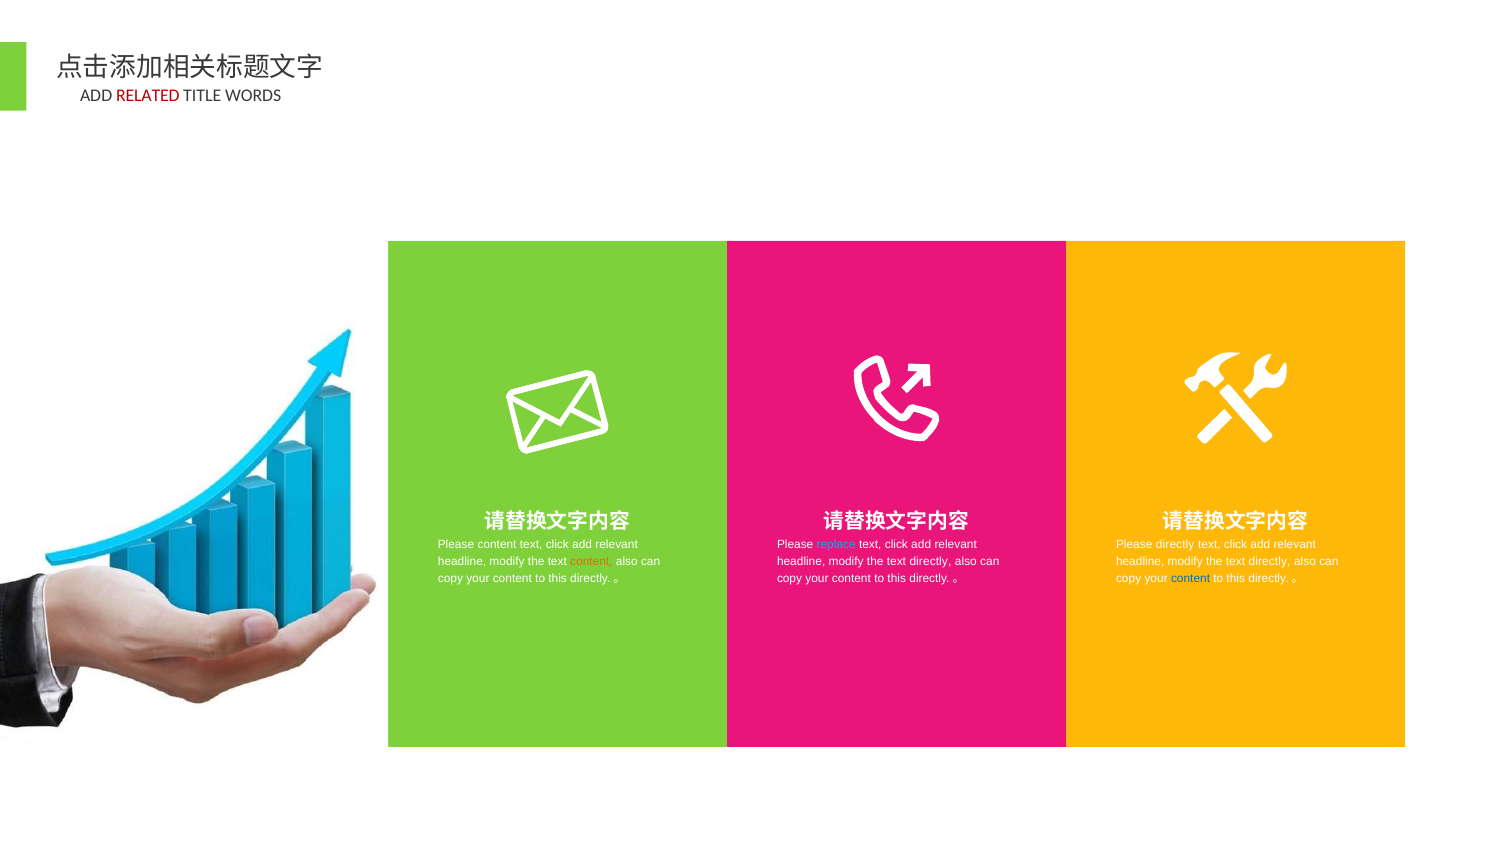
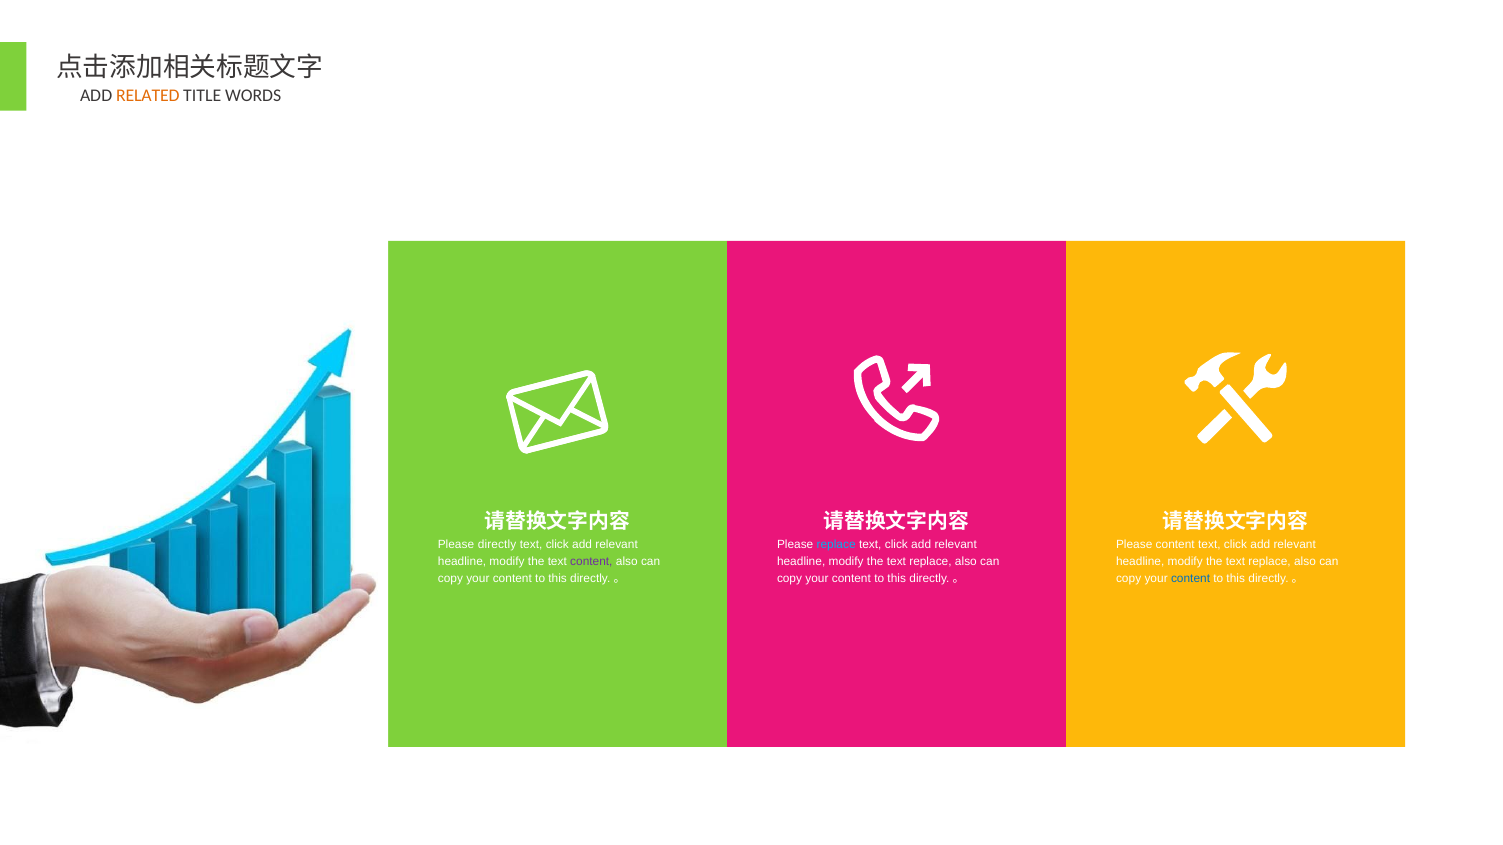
RELATED colour: red -> orange
Please content: content -> directly
Please directly: directly -> content
content at (591, 562) colour: orange -> purple
directly at (930, 562): directly -> replace
directly at (1269, 562): directly -> replace
